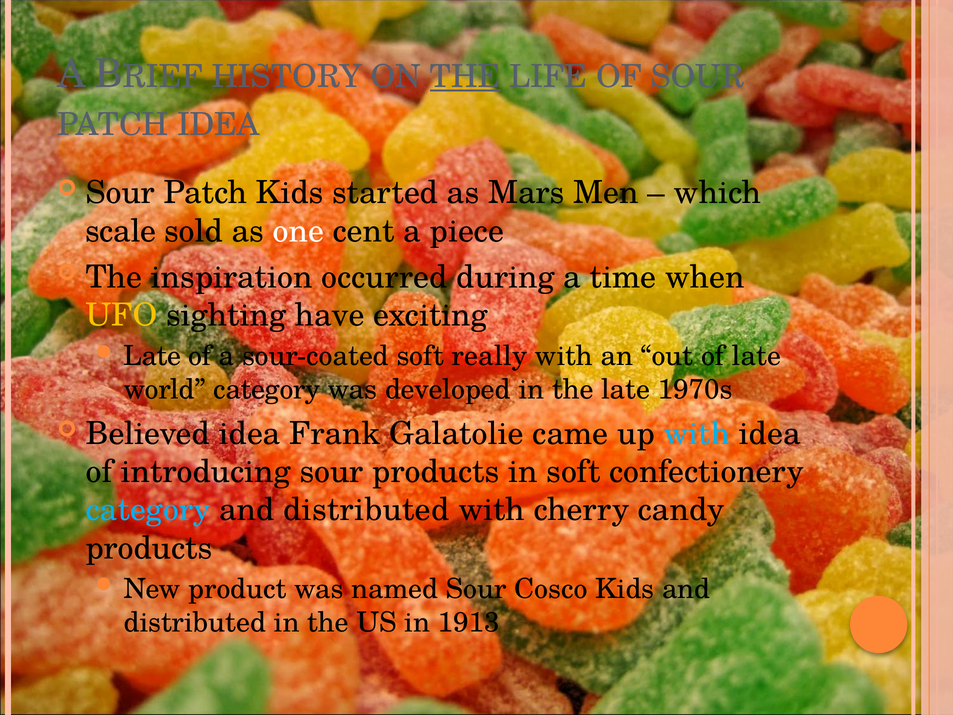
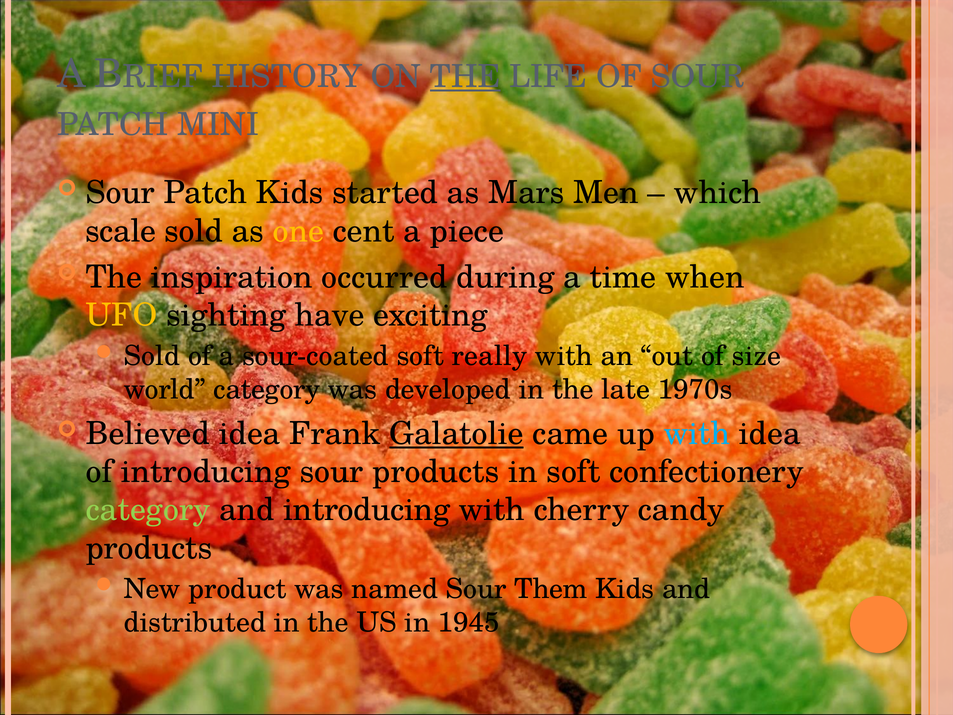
PATCH IDEA: IDEA -> MINI
one colour: white -> yellow
Late at (152, 356): Late -> Sold
of late: late -> size
Galatolie underline: none -> present
category at (148, 510) colour: light blue -> light green
distributed at (366, 510): distributed -> introducing
Cosco: Cosco -> Them
1913: 1913 -> 1945
